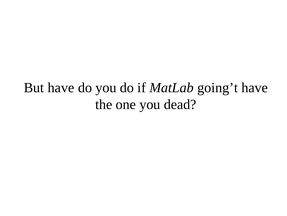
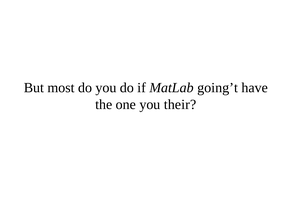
But have: have -> most
dead: dead -> their
